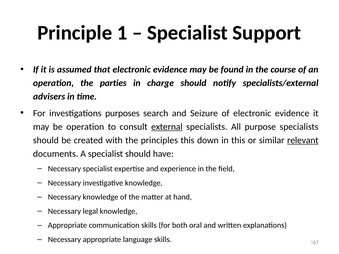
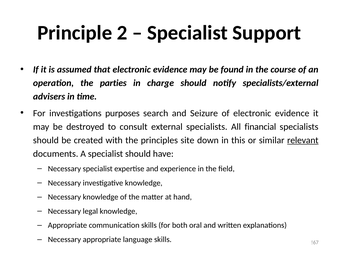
1: 1 -> 2
be operation: operation -> destroyed
external underline: present -> none
purpose: purpose -> financial
principles this: this -> site
